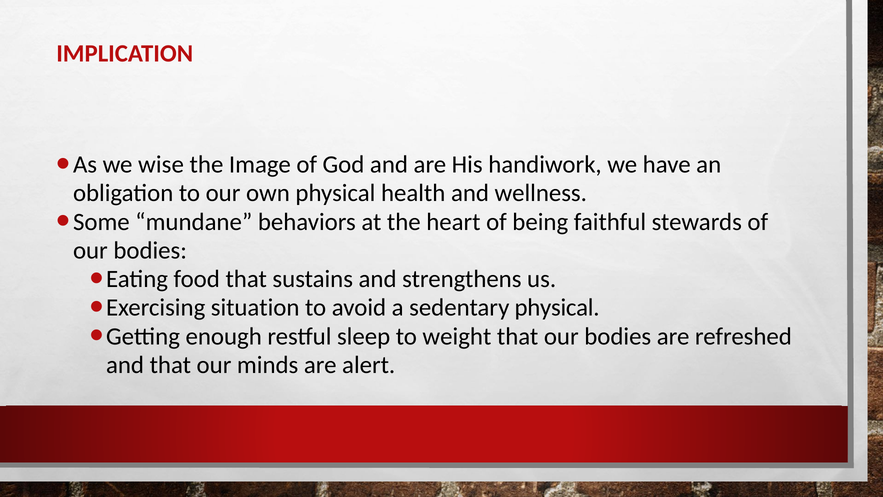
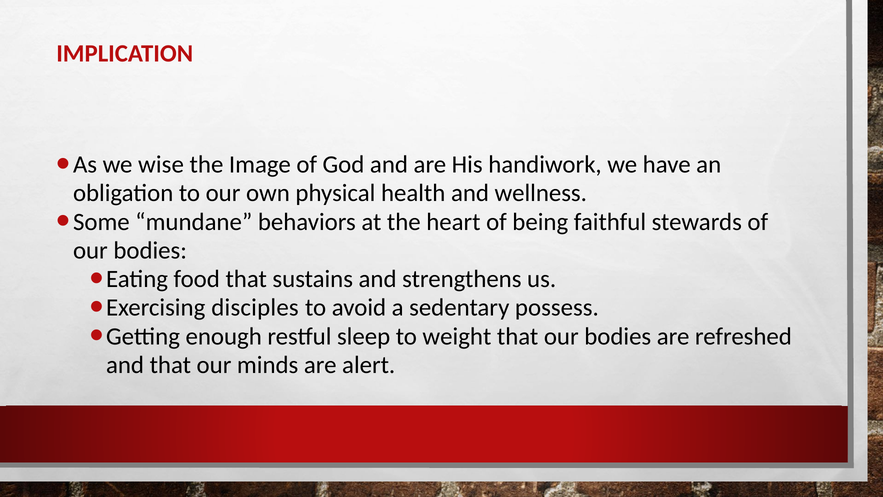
situation: situation -> disciples
sedentary physical: physical -> possess
